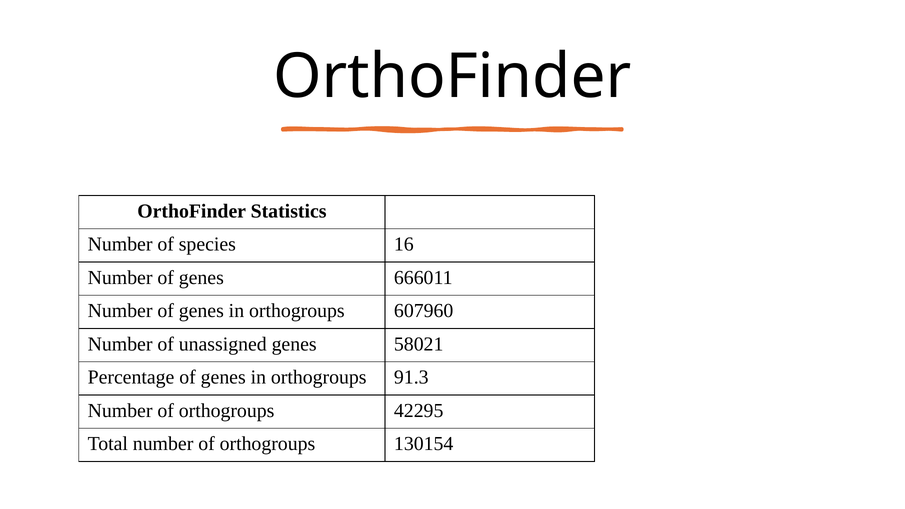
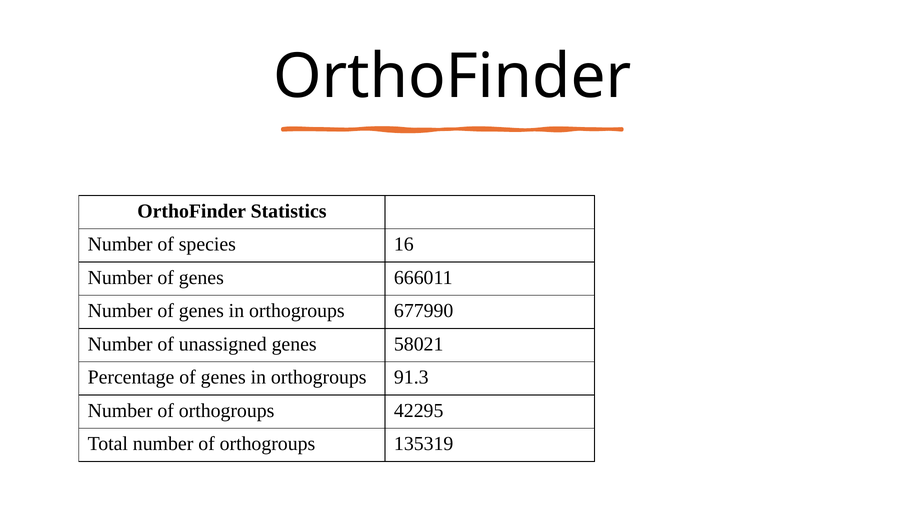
607960: 607960 -> 677990
130154: 130154 -> 135319
